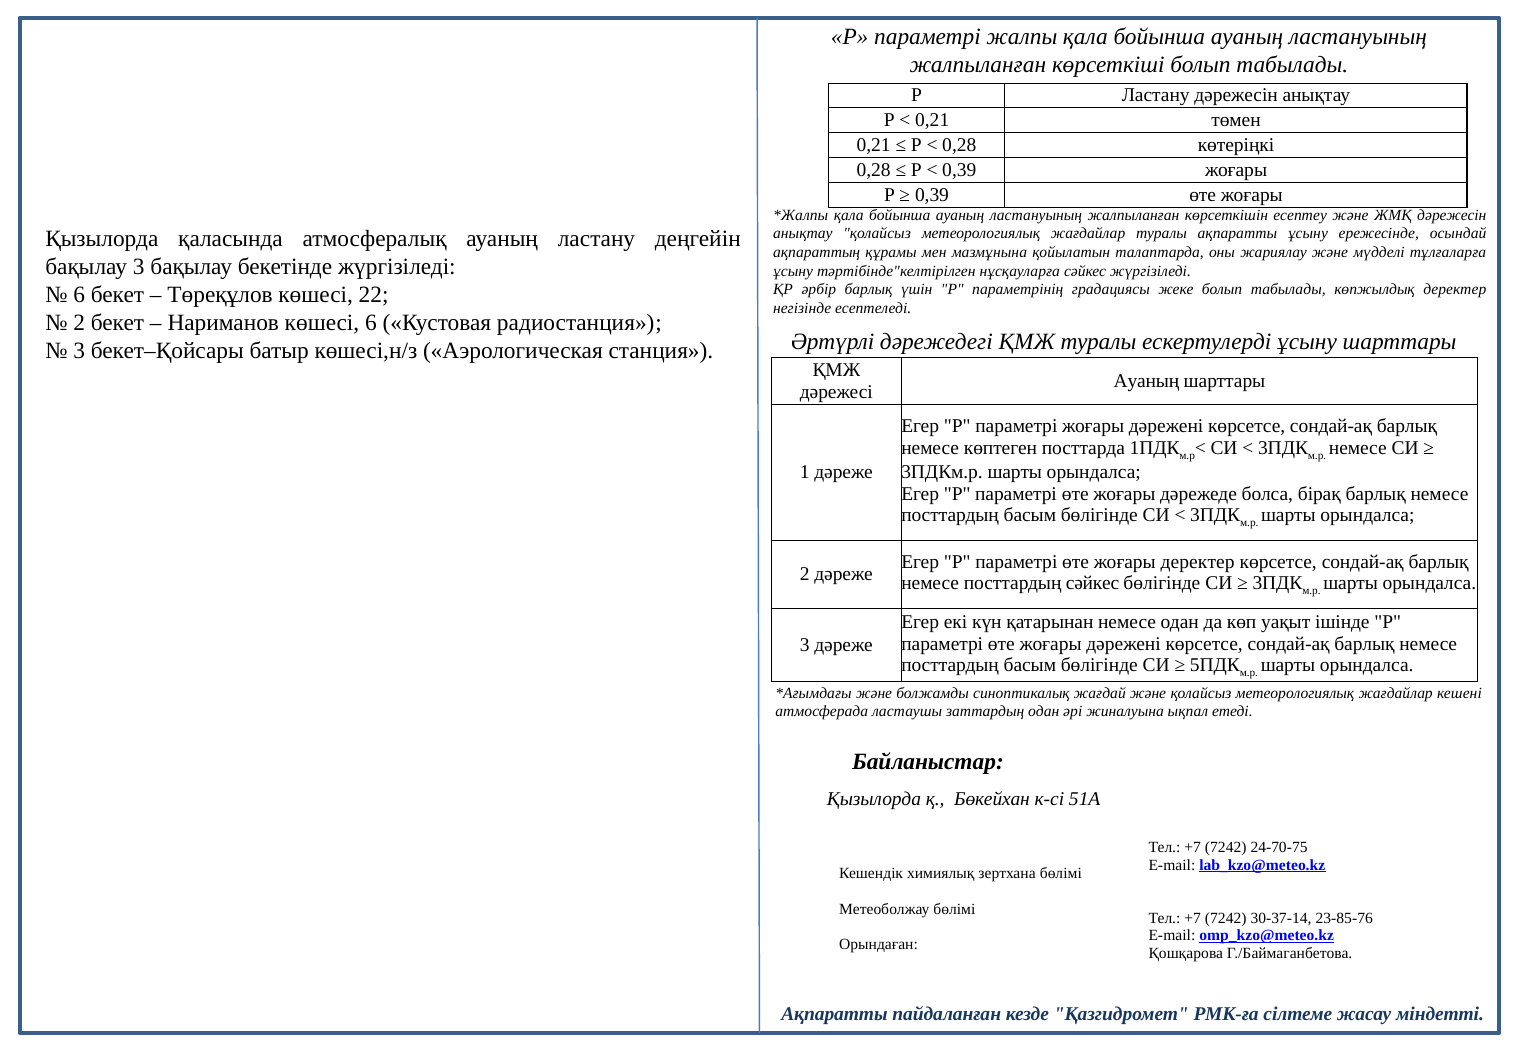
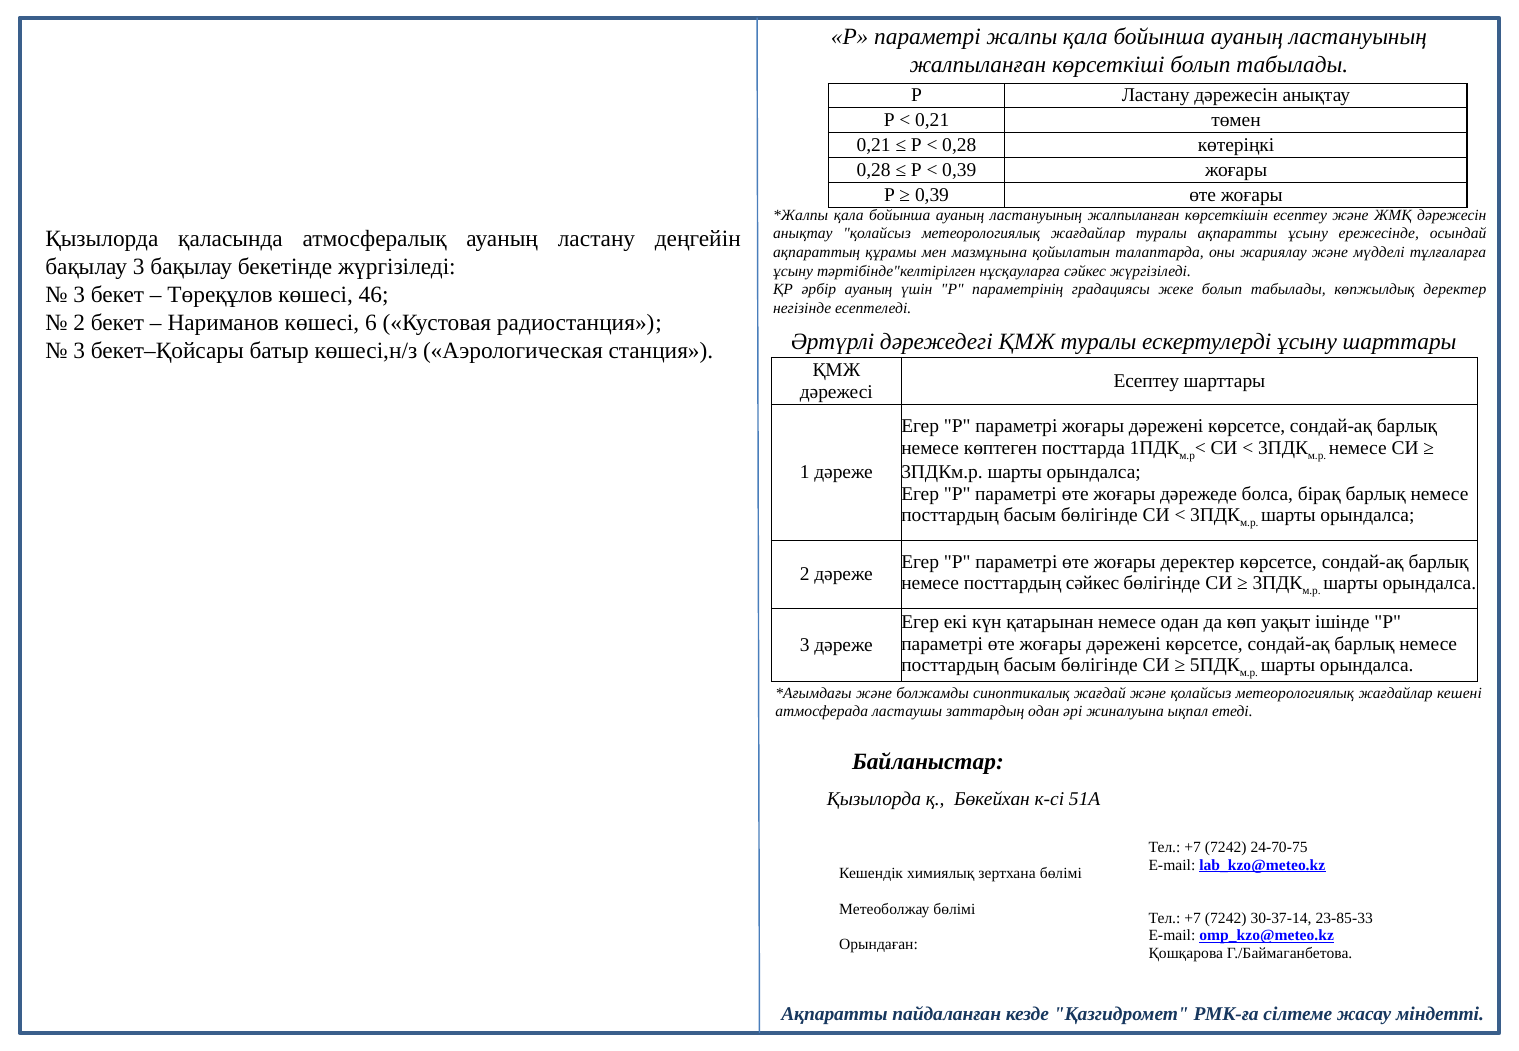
әрбір барлық: барлық -> ауаның
6 at (79, 295): 6 -> 3
22: 22 -> 46
Ауаның at (1146, 381): Ауаның -> Есептеу
23-85-76: 23-85-76 -> 23-85-33
